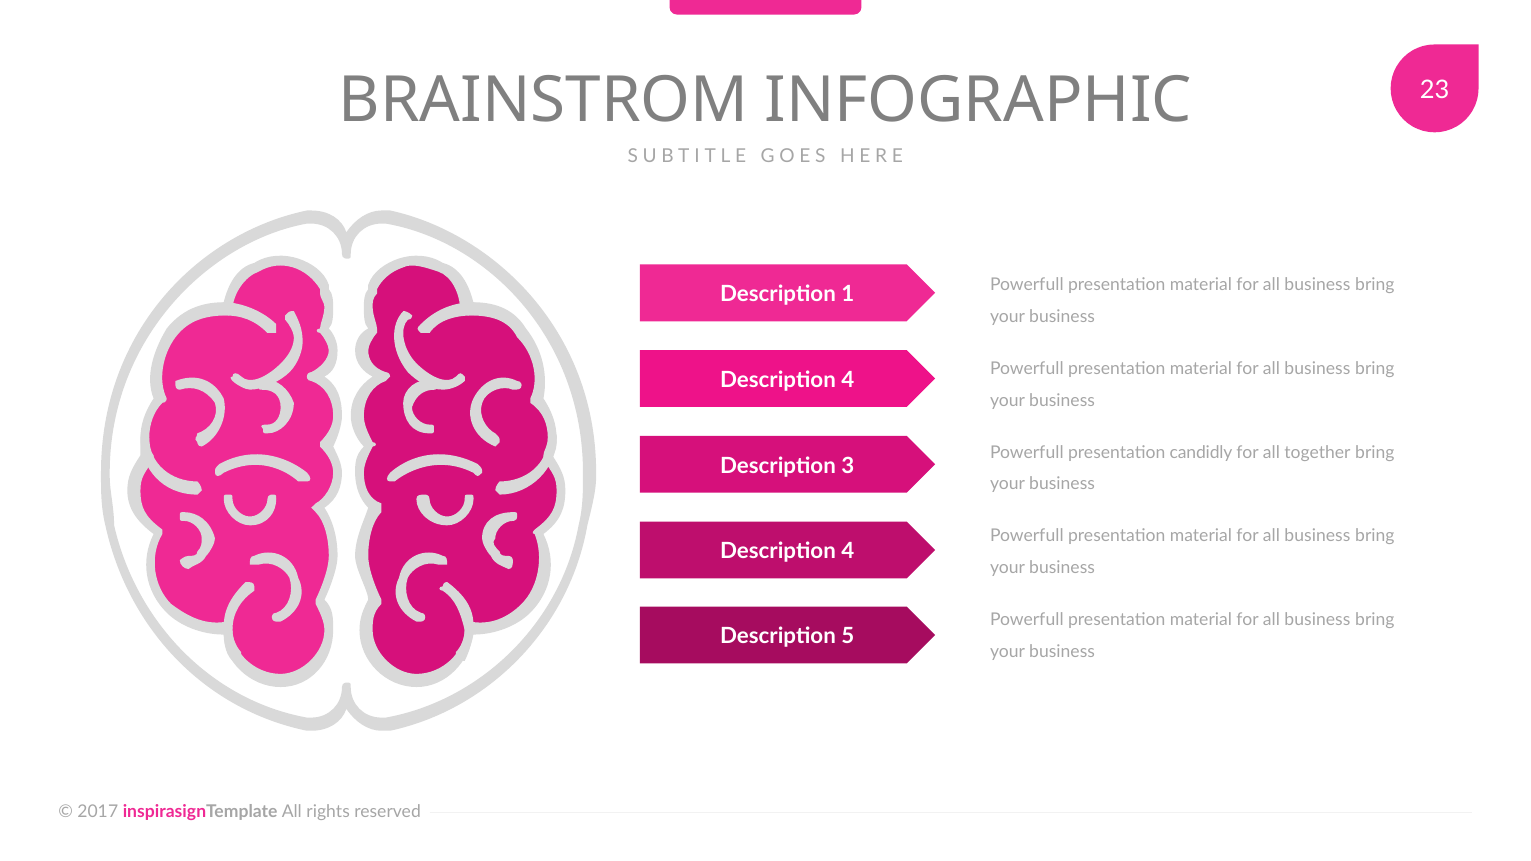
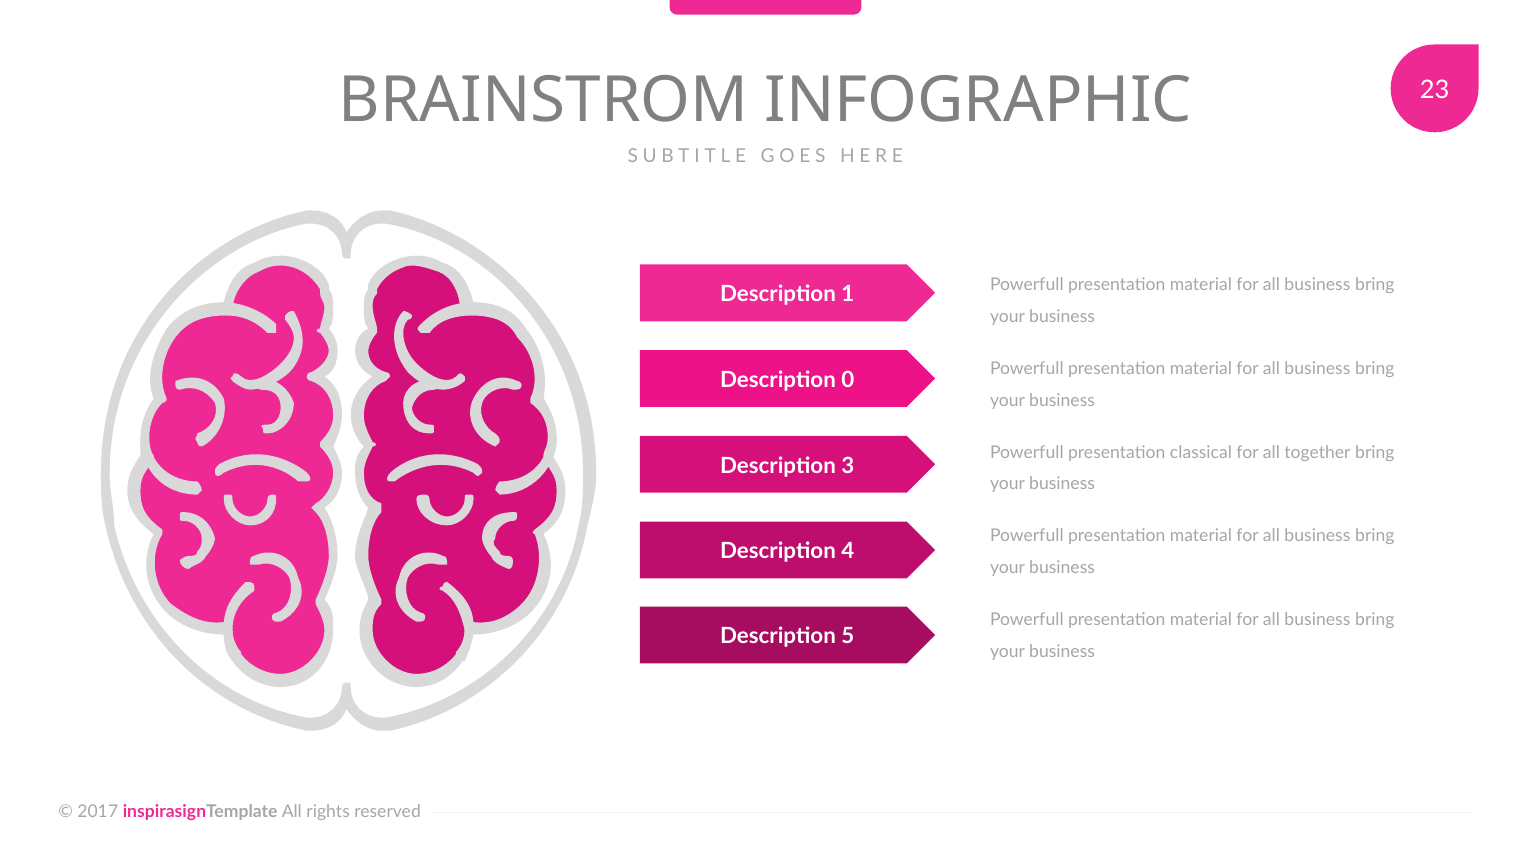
4 at (848, 380): 4 -> 0
candidly: candidly -> classical
